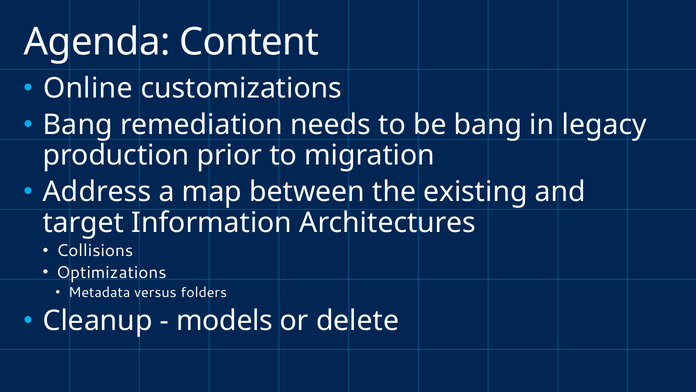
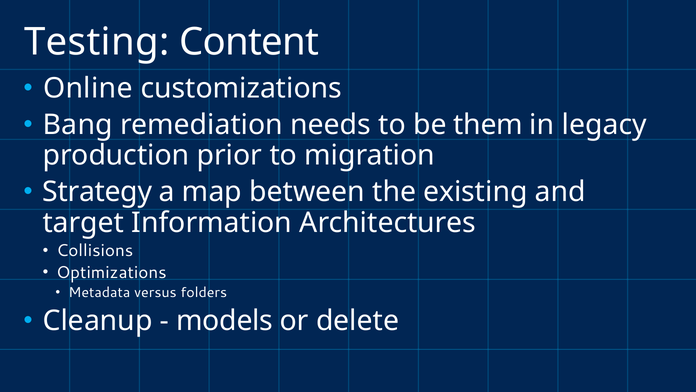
Agenda: Agenda -> Testing
be bang: bang -> them
Address: Address -> Strategy
